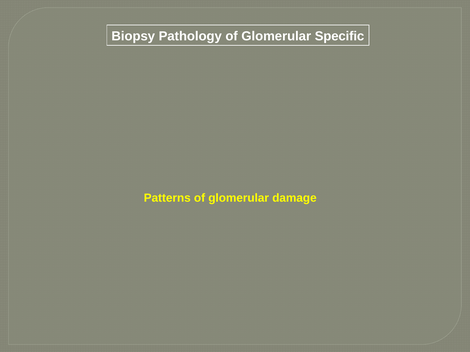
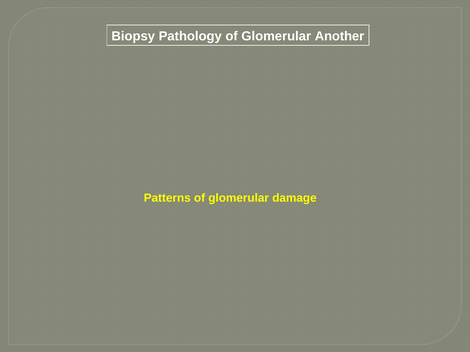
Specific: Specific -> Another
